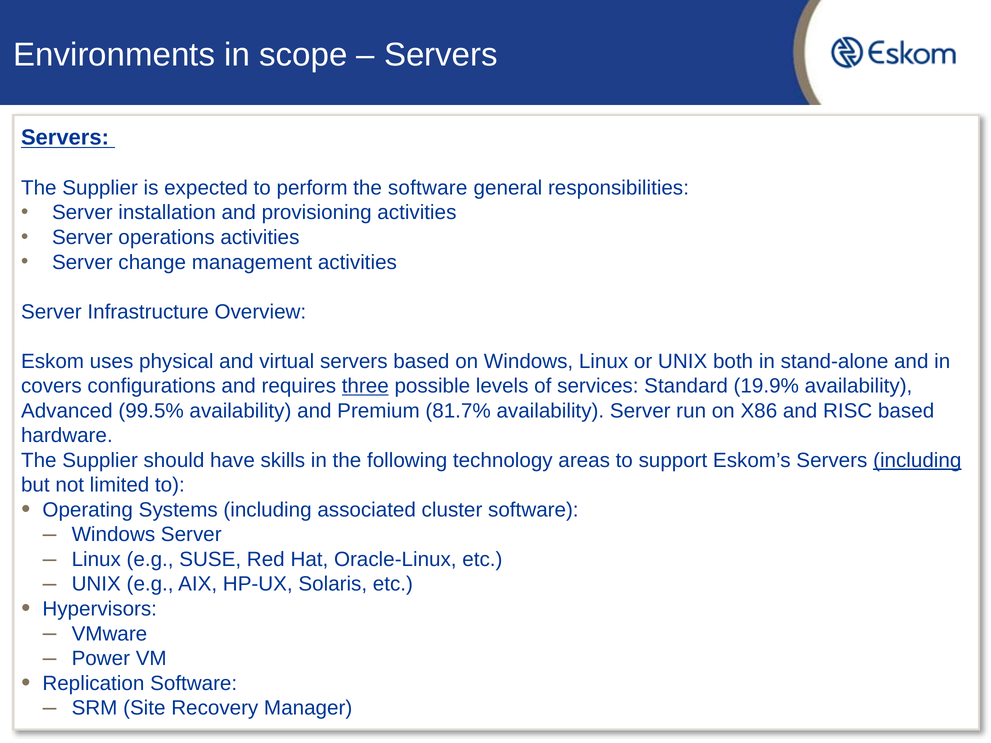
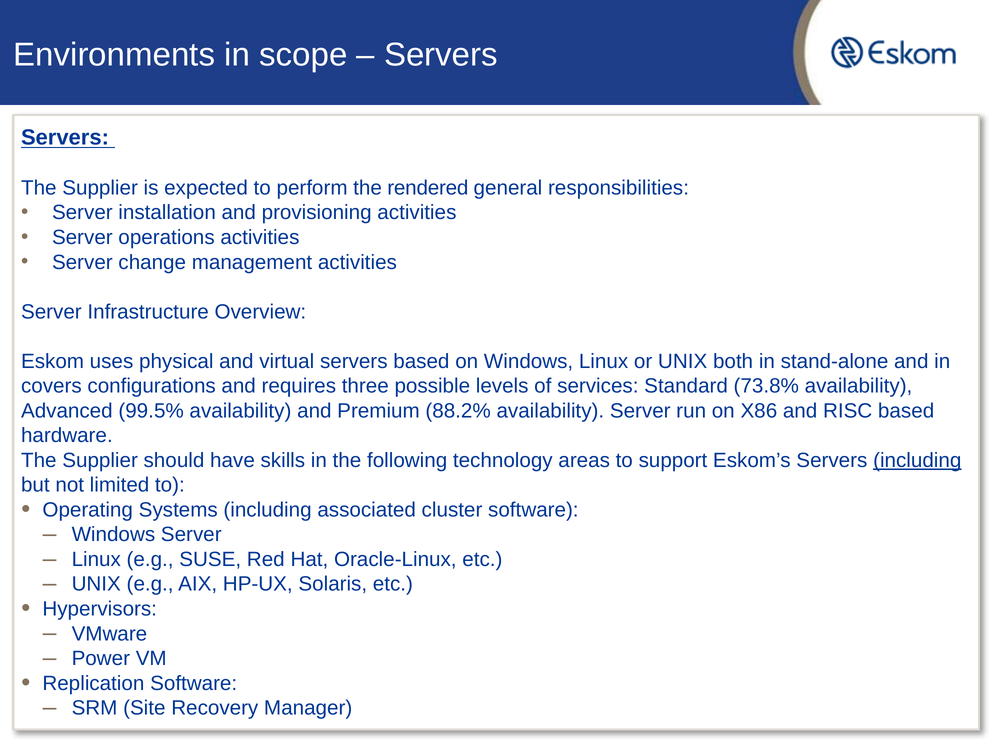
the software: software -> rendered
three underline: present -> none
19.9%: 19.9% -> 73.8%
81.7%: 81.7% -> 88.2%
